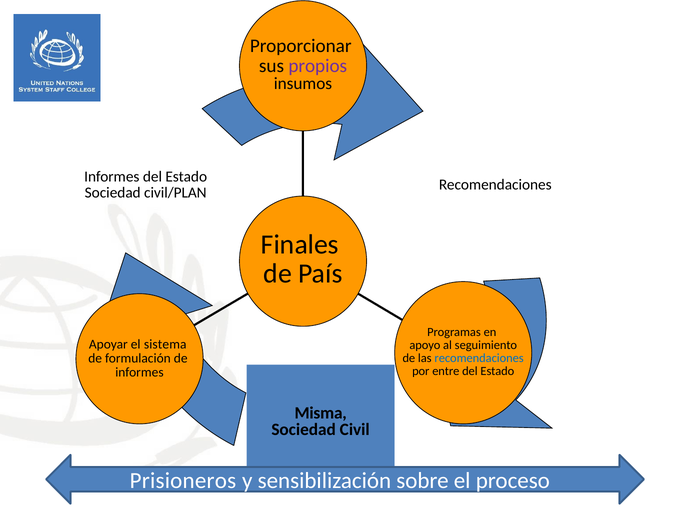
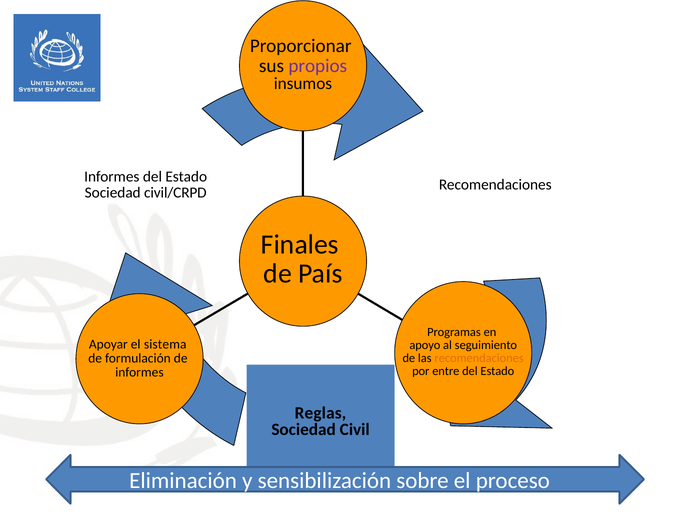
civil/PLAN: civil/PLAN -> civil/CRPD
recomendaciones at (479, 358) colour: blue -> orange
Misma: Misma -> Reglas
Prisioneros: Prisioneros -> Eliminación
